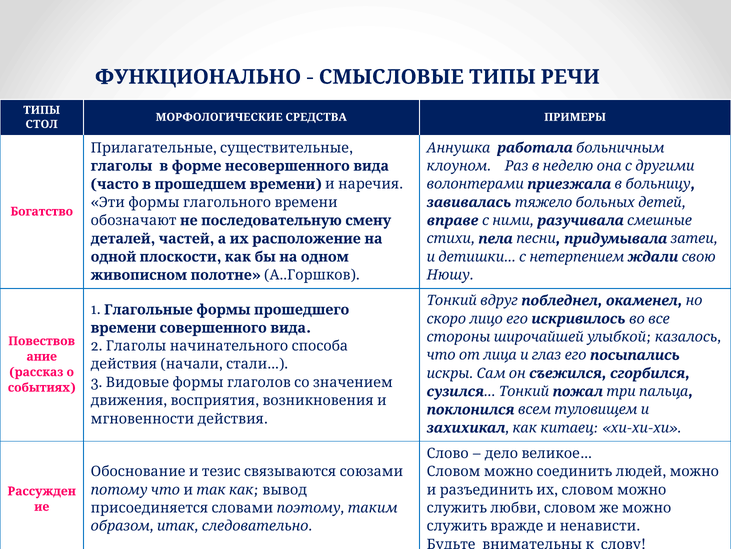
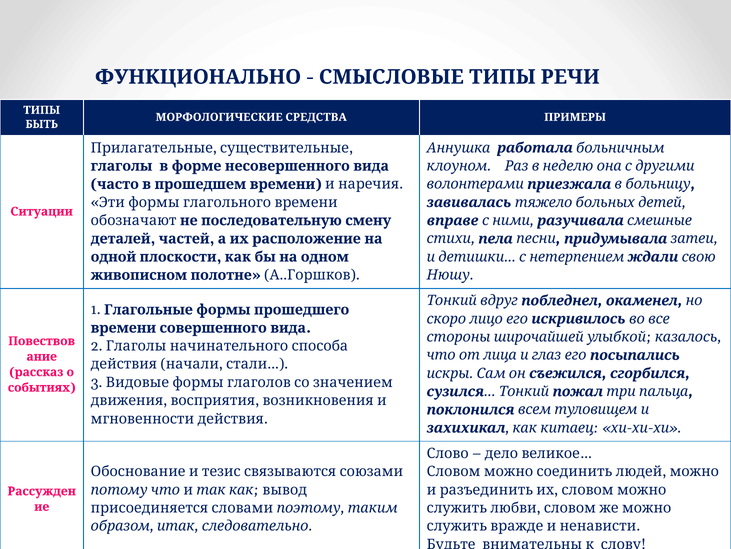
СТОЛ: СТОЛ -> БЫТЬ
Богатство: Богатство -> Ситуации
